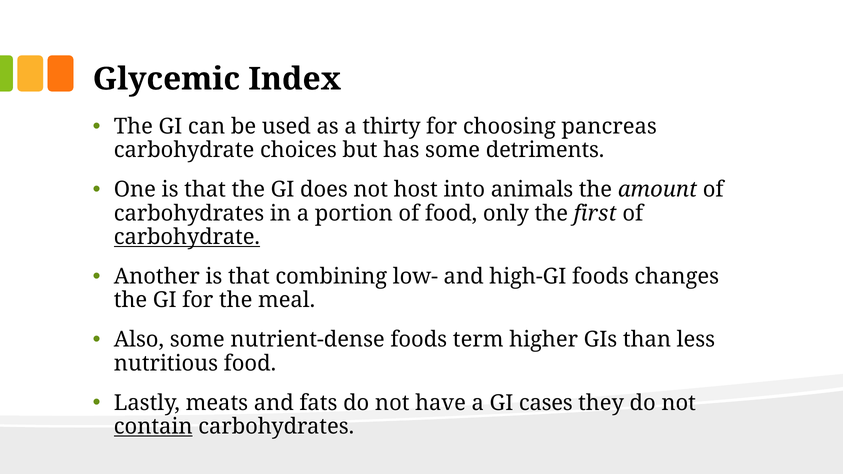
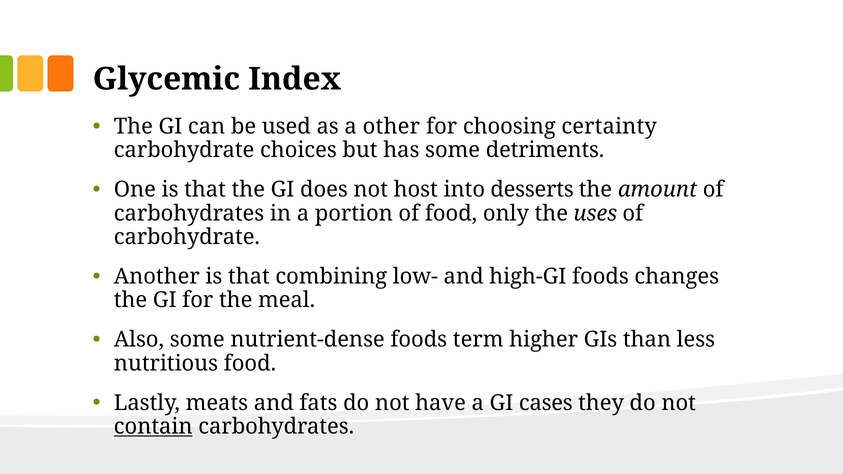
thirty: thirty -> other
pancreas: pancreas -> certainty
animals: animals -> desserts
first: first -> uses
carbohydrate at (187, 237) underline: present -> none
